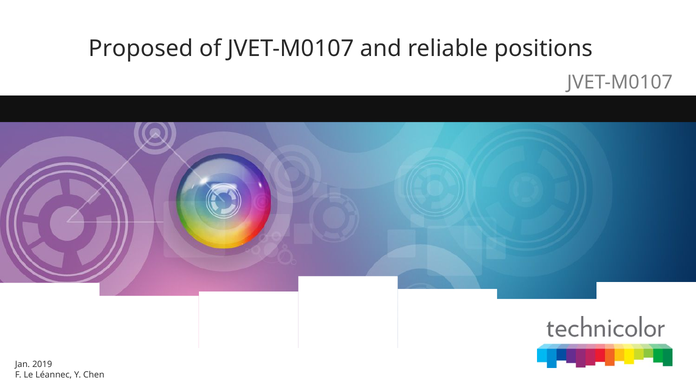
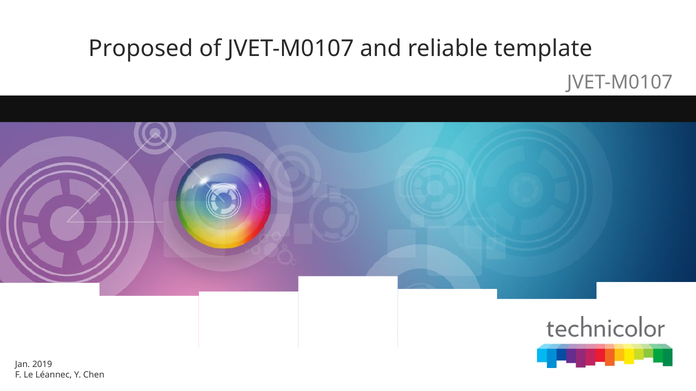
positions: positions -> template
